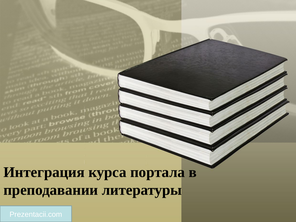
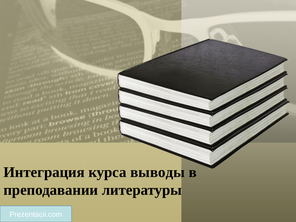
портала: портала -> выводы
